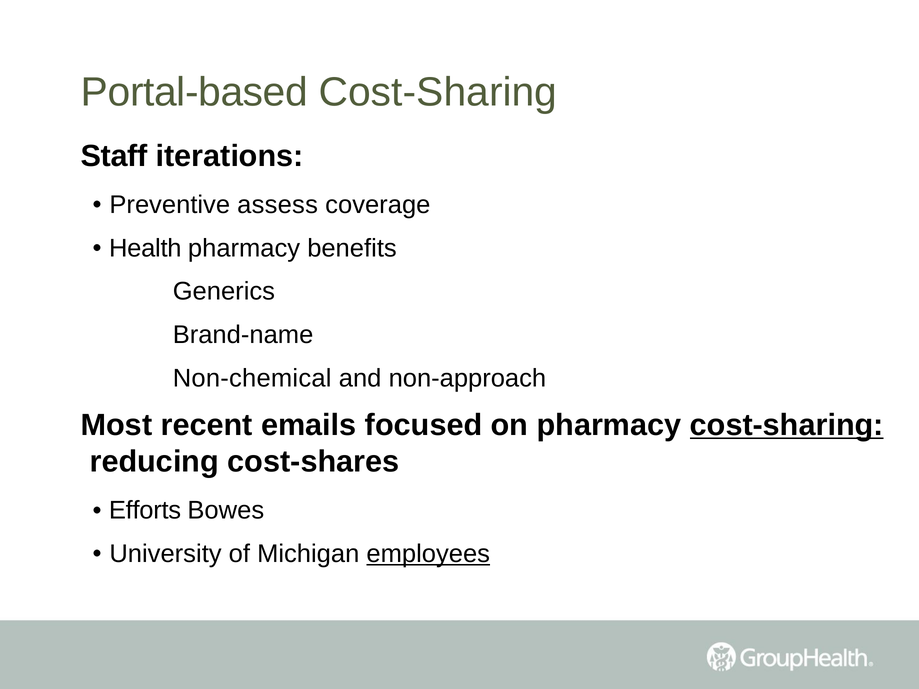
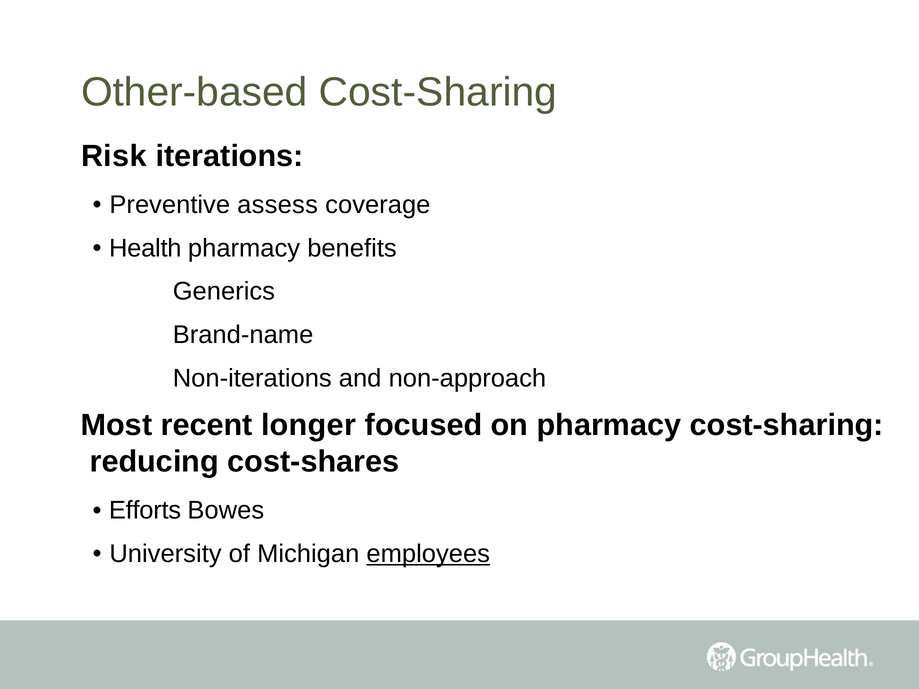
Portal-based: Portal-based -> Other-based
Staff: Staff -> Risk
Non-chemical: Non-chemical -> Non-iterations
emails: emails -> longer
cost-sharing at (787, 425) underline: present -> none
